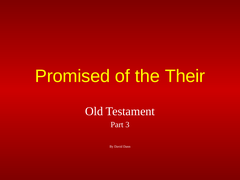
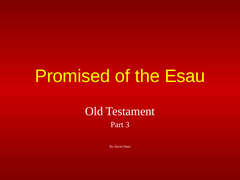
Their: Their -> Esau
